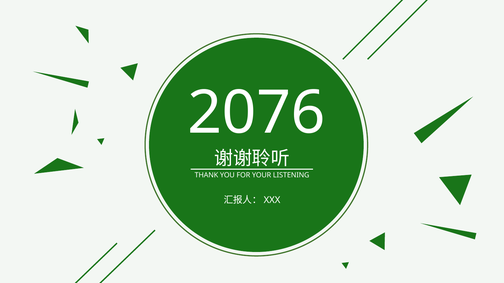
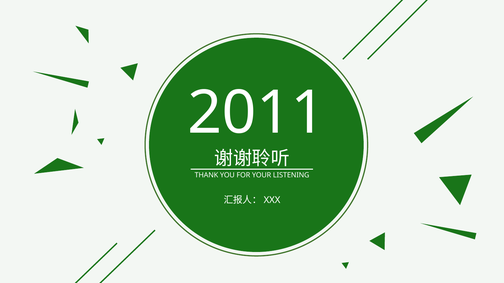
2076: 2076 -> 2011
